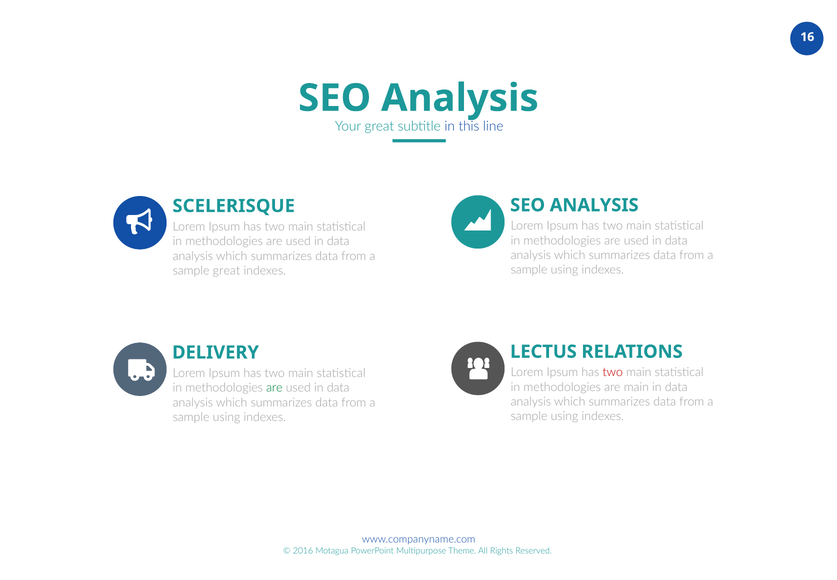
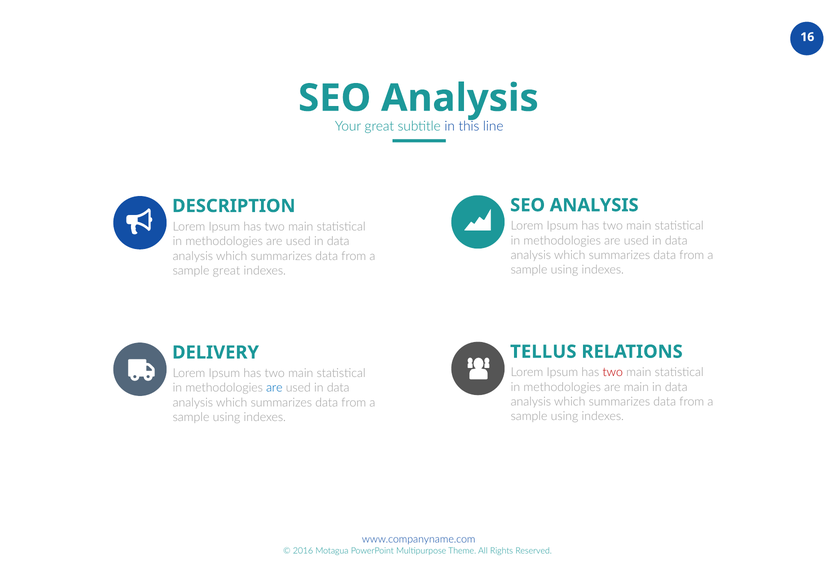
SCELERISQUE: SCELERISQUE -> DESCRIPTION
LECTUS: LECTUS -> TELLUS
are at (274, 387) colour: green -> blue
